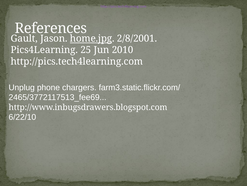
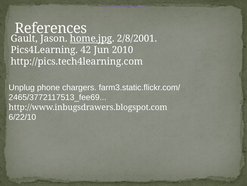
25: 25 -> 42
